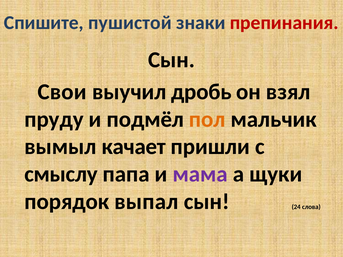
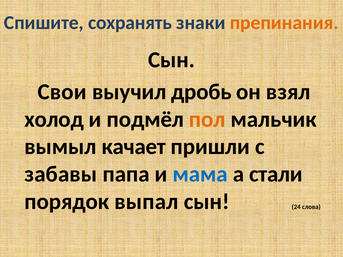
пушистой: пушистой -> сохранять
препинания colour: red -> orange
пруду: пруду -> холод
смыслу: смыслу -> забавы
мама colour: purple -> blue
щуки: щуки -> стали
